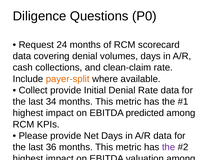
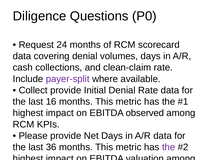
payer-split colour: orange -> purple
34: 34 -> 16
predicted: predicted -> observed
